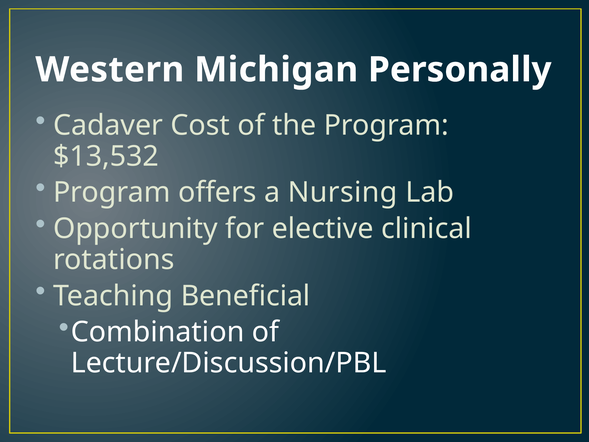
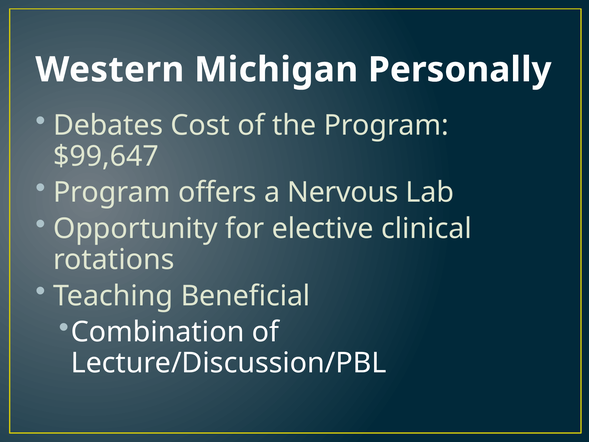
Cadaver: Cadaver -> Debates
$13,532: $13,532 -> $99,647
Nursing: Nursing -> Nervous
